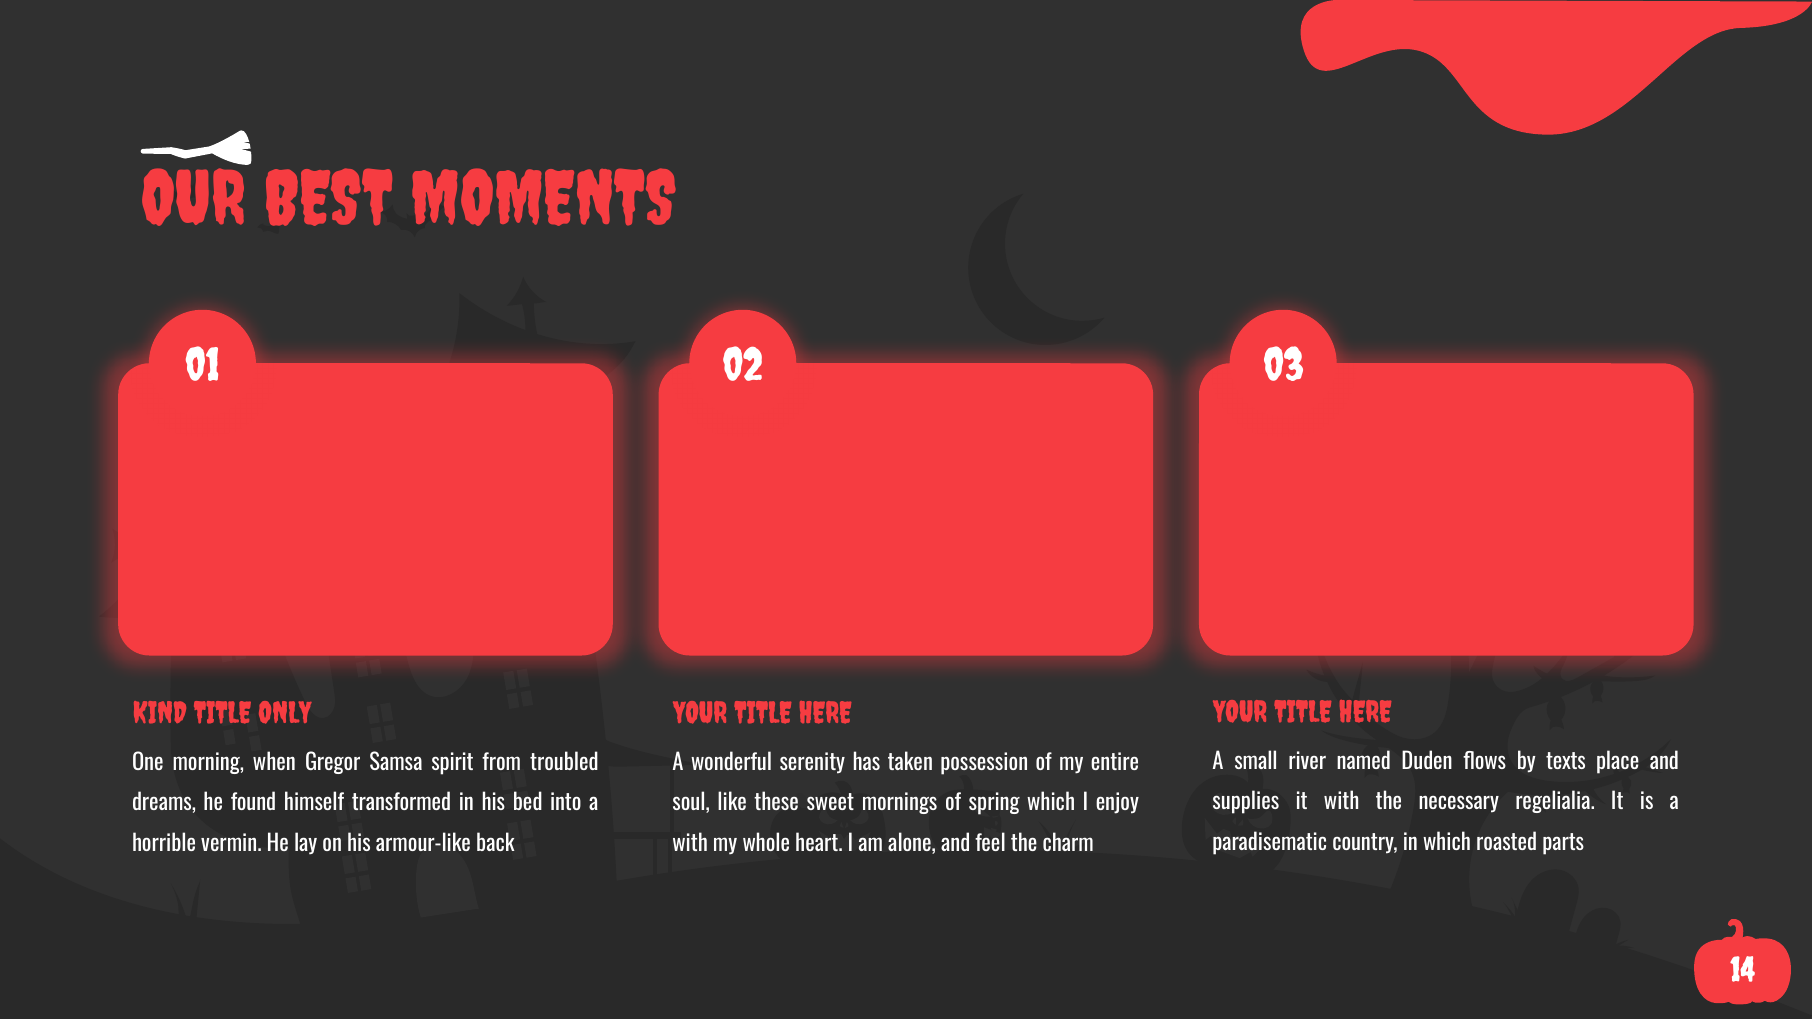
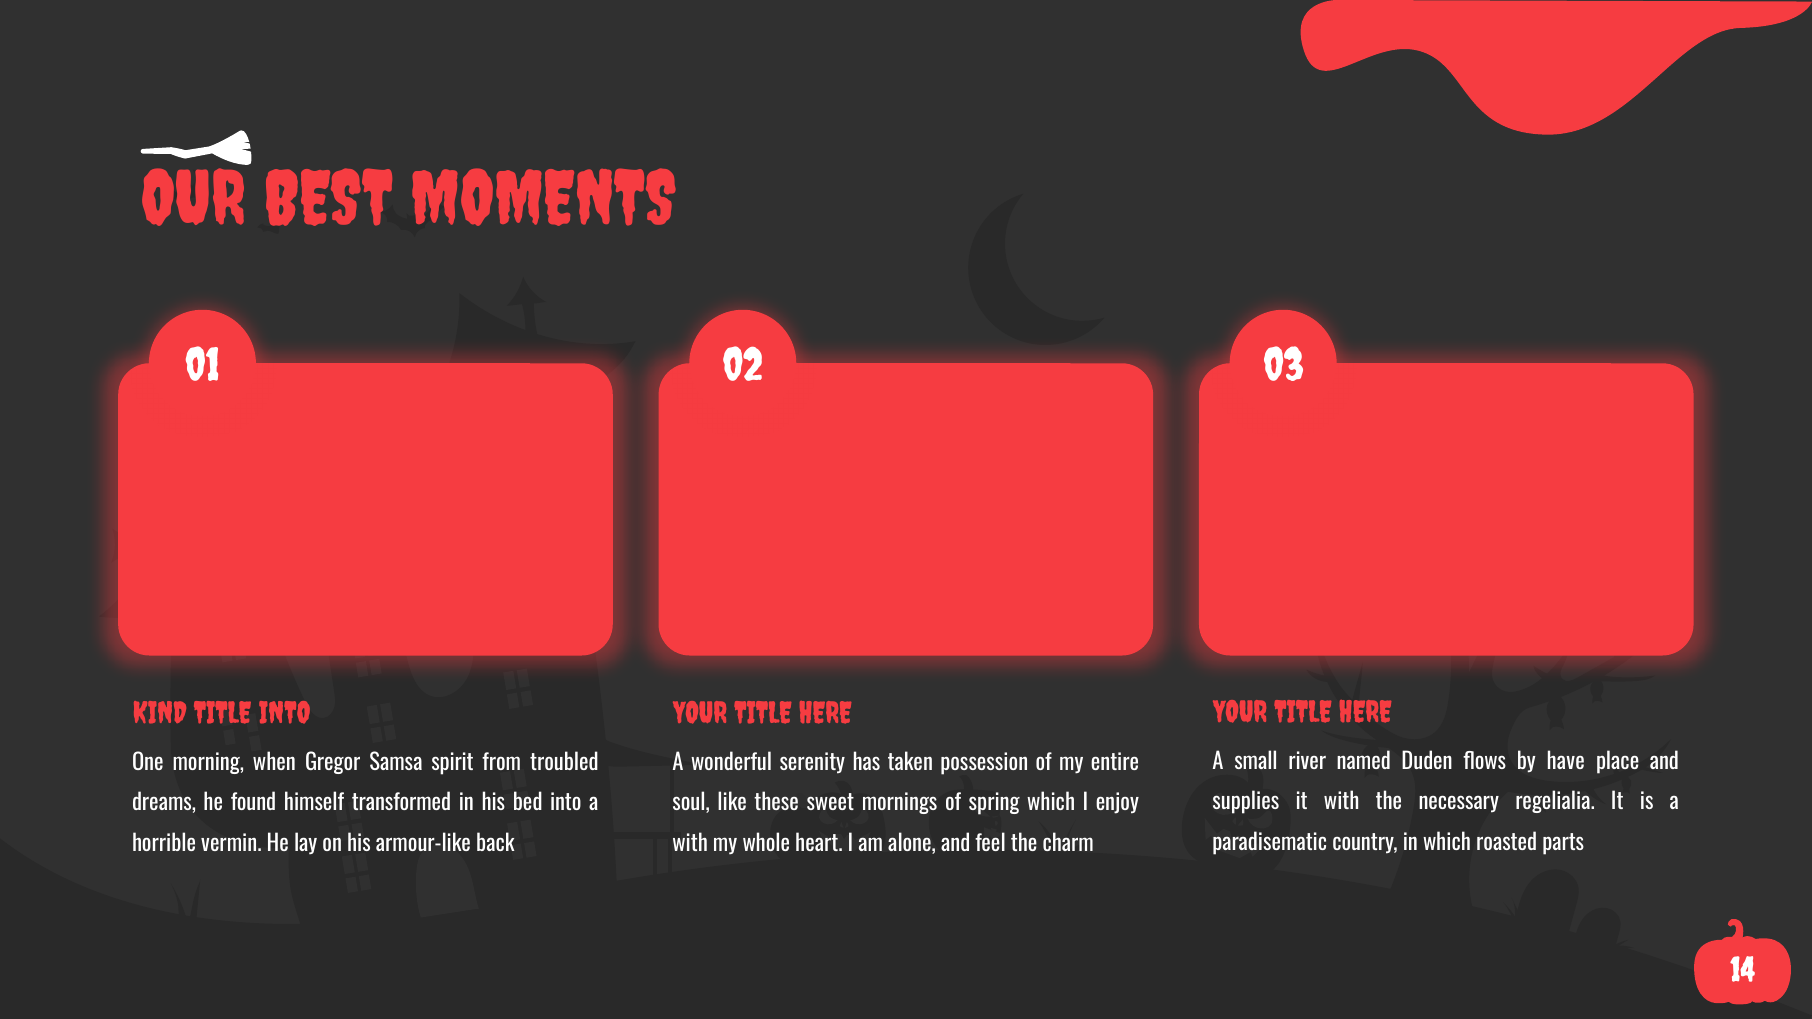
TITLE ONLY: ONLY -> INTO
texts: texts -> have
